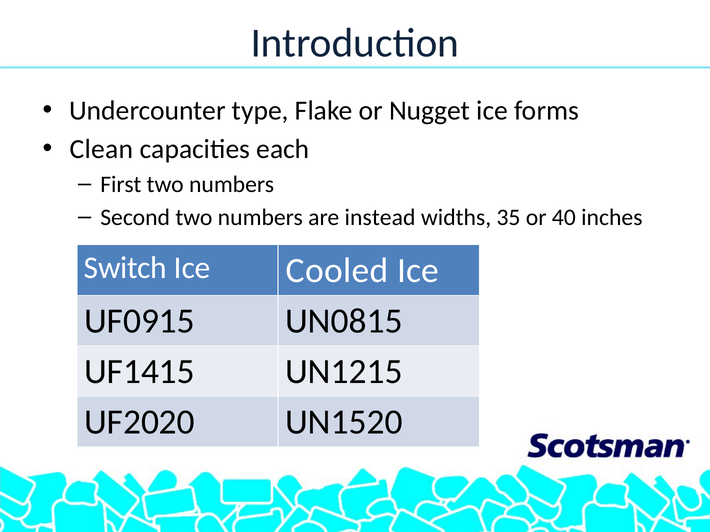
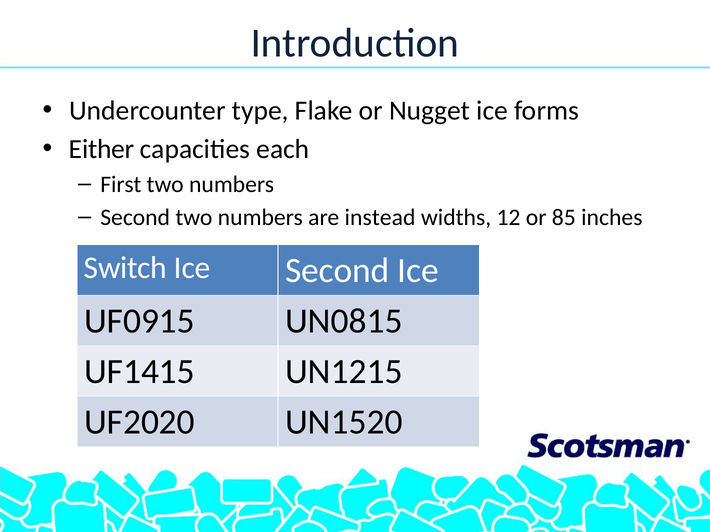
Clean: Clean -> Either
35: 35 -> 12
40: 40 -> 85
Ice Cooled: Cooled -> Second
